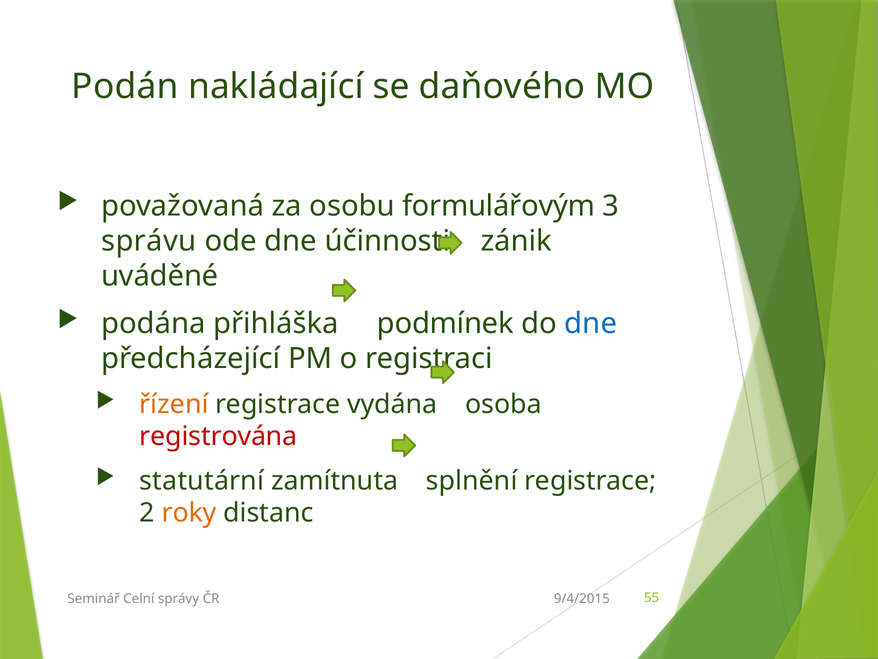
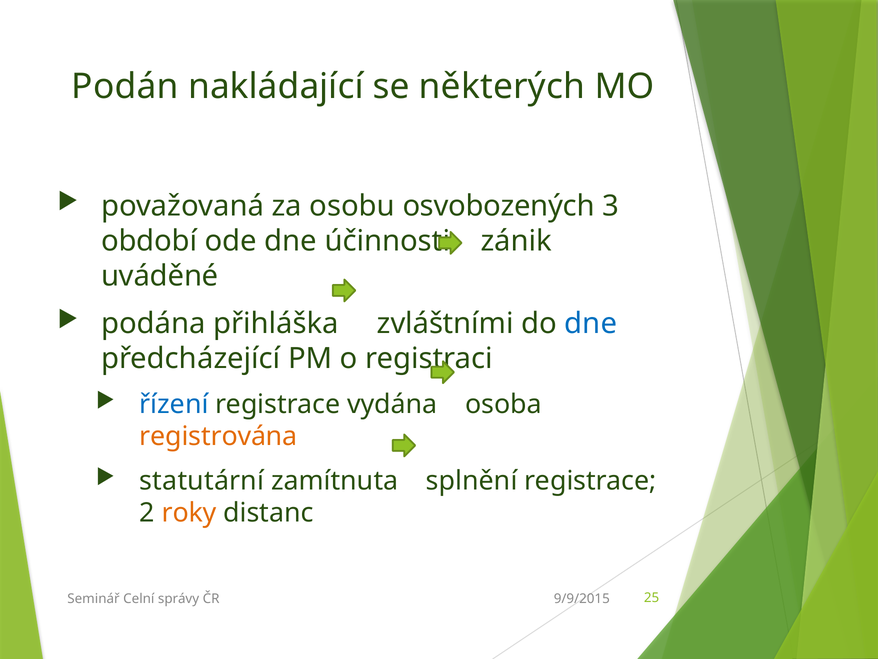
daňového: daňového -> některých
formulářovým: formulářovým -> osvobozených
správu: správu -> období
podmínek: podmínek -> zvláštními
řízení colour: orange -> blue
registrována colour: red -> orange
9/4/2015: 9/4/2015 -> 9/9/2015
55: 55 -> 25
